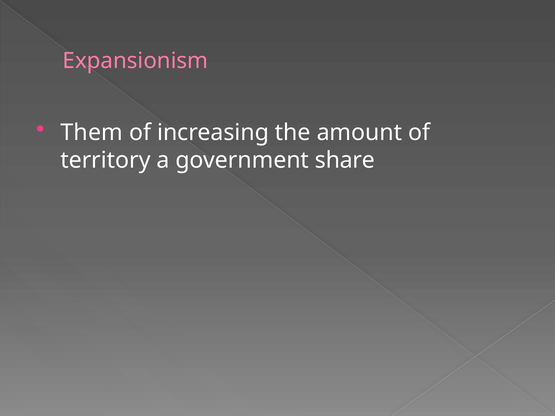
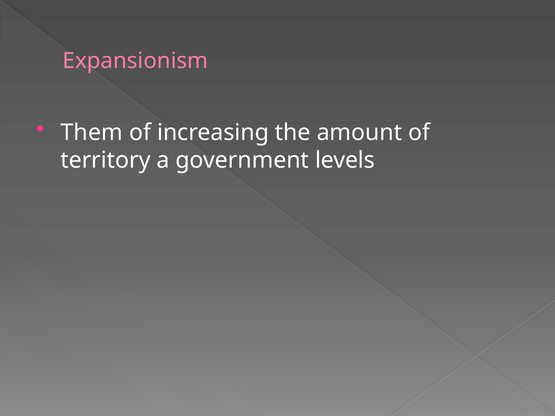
share: share -> levels
